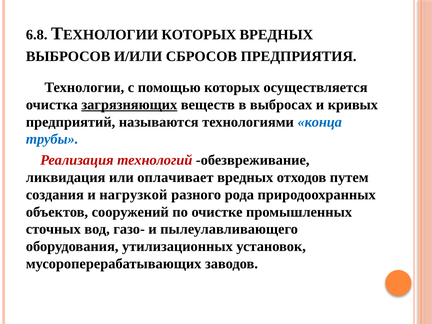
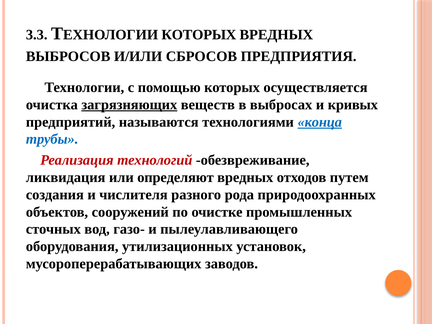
6.8: 6.8 -> 3.3
конца underline: none -> present
оплачивает: оплачивает -> определяют
нагрузкой: нагрузкой -> числителя
